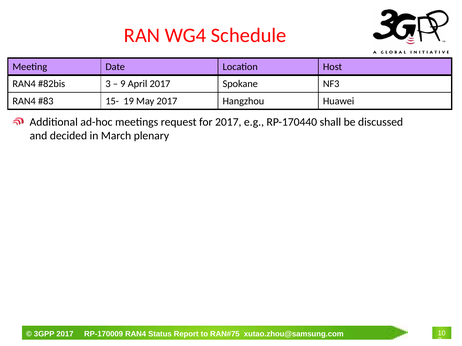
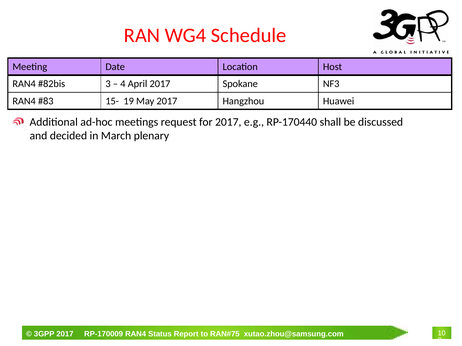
9: 9 -> 4
